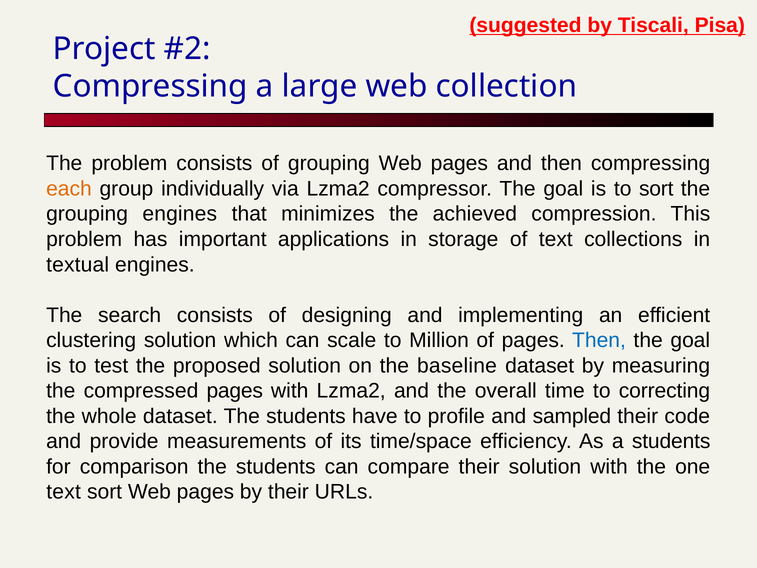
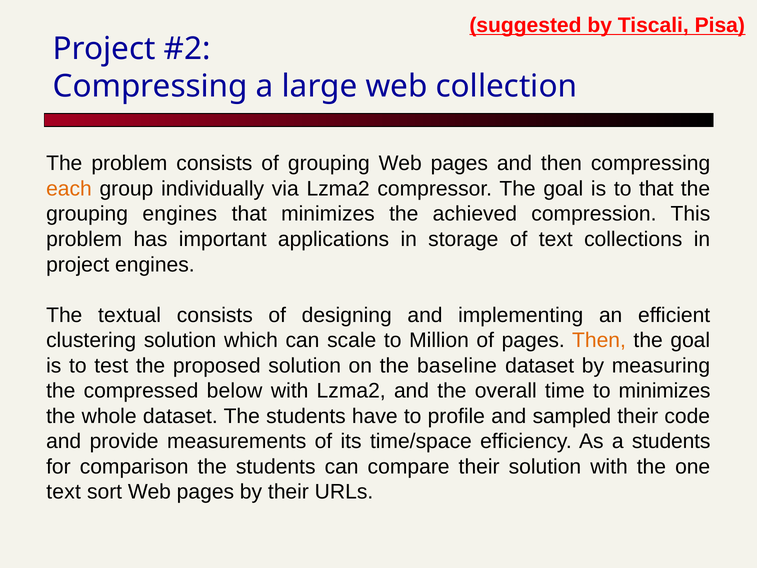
to sort: sort -> that
textual at (78, 264): textual -> project
search: search -> textual
Then at (599, 340) colour: blue -> orange
compressed pages: pages -> below
to correcting: correcting -> minimizes
